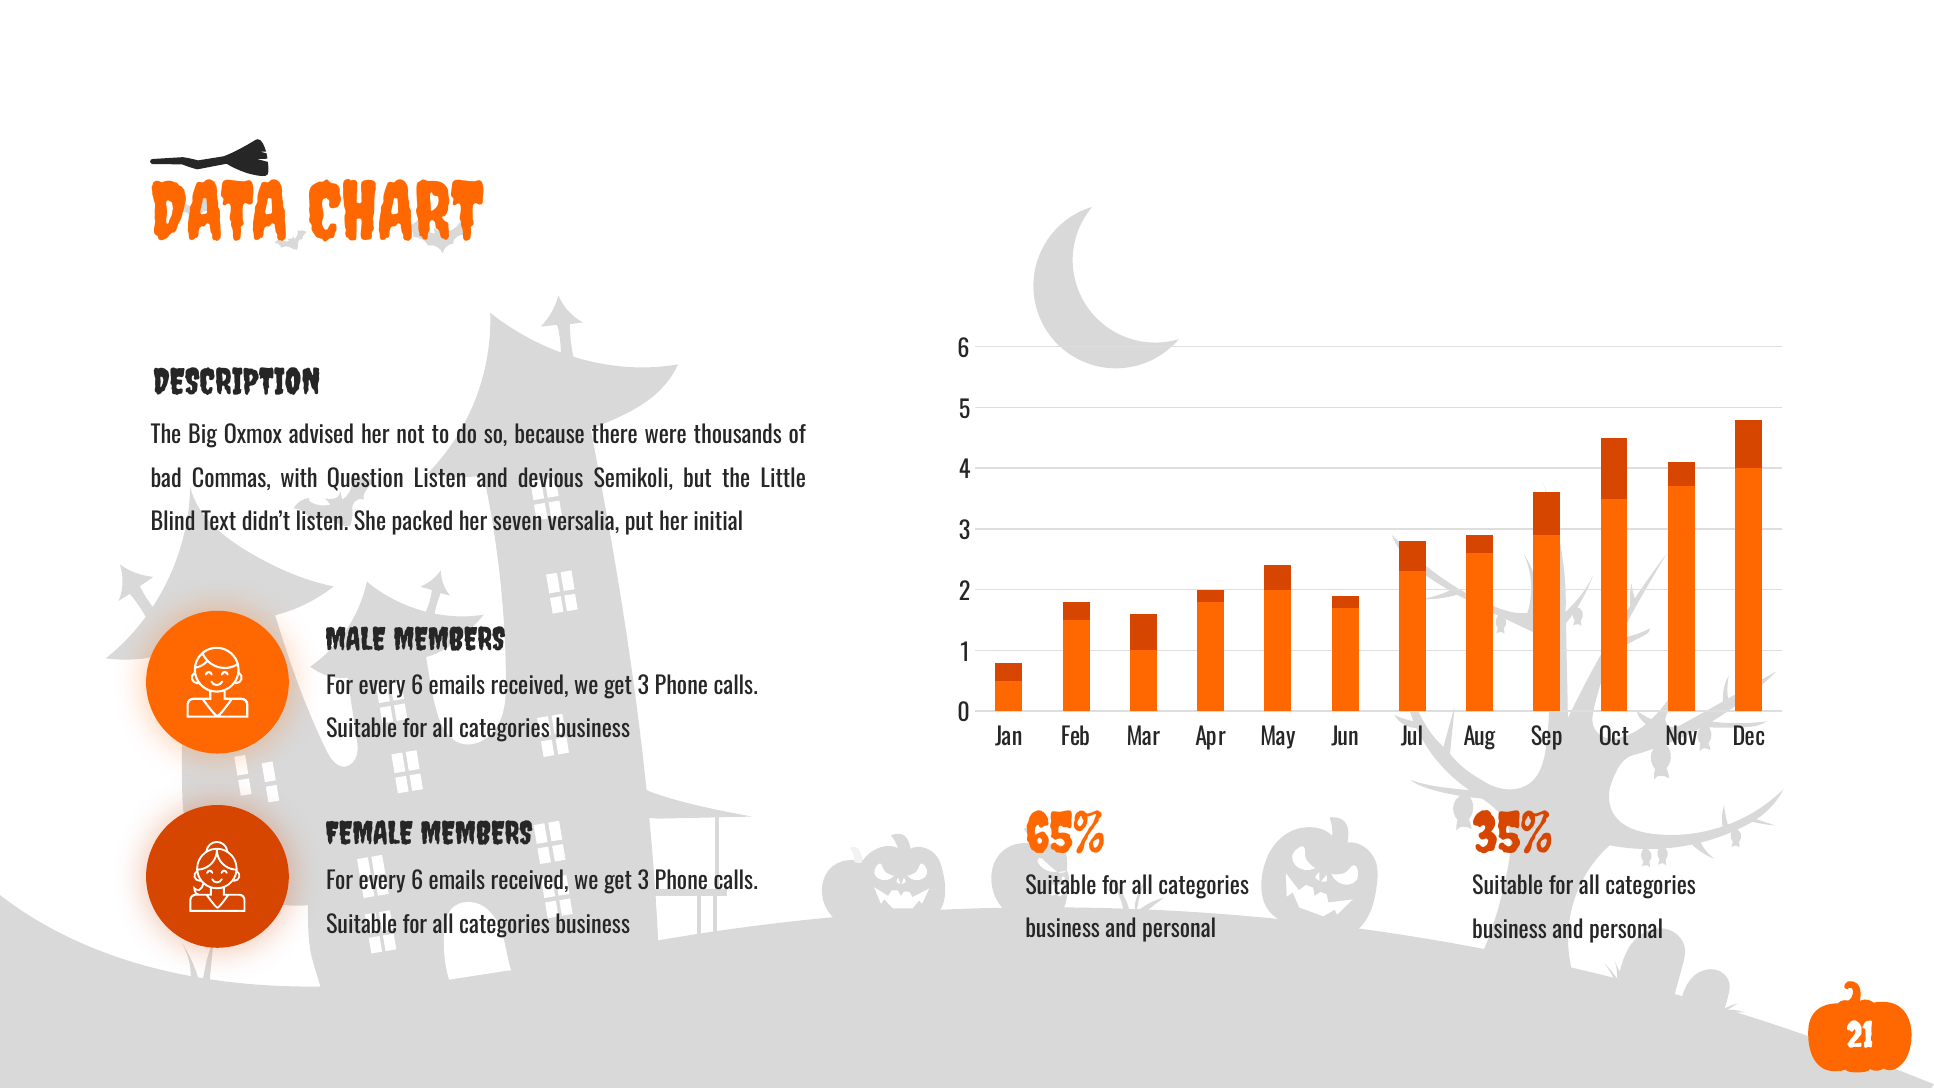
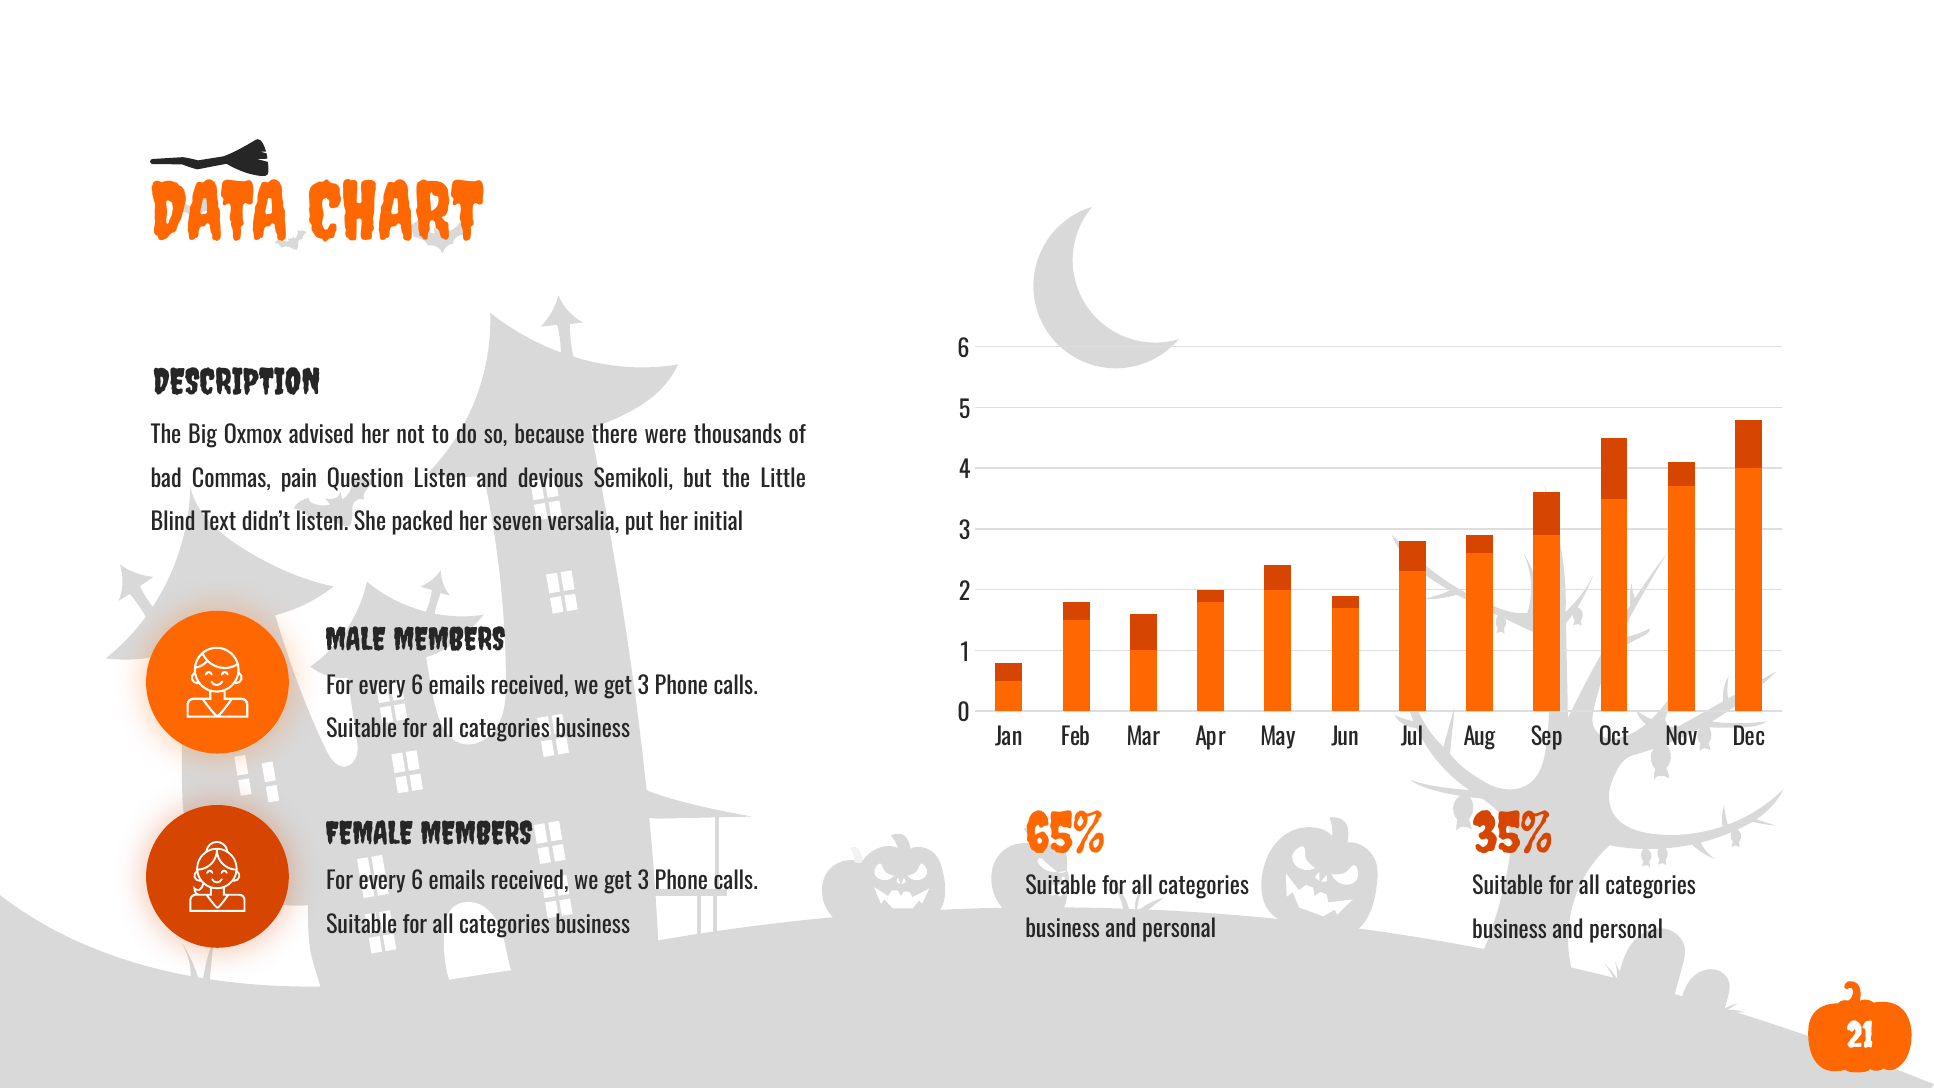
with: with -> pain
